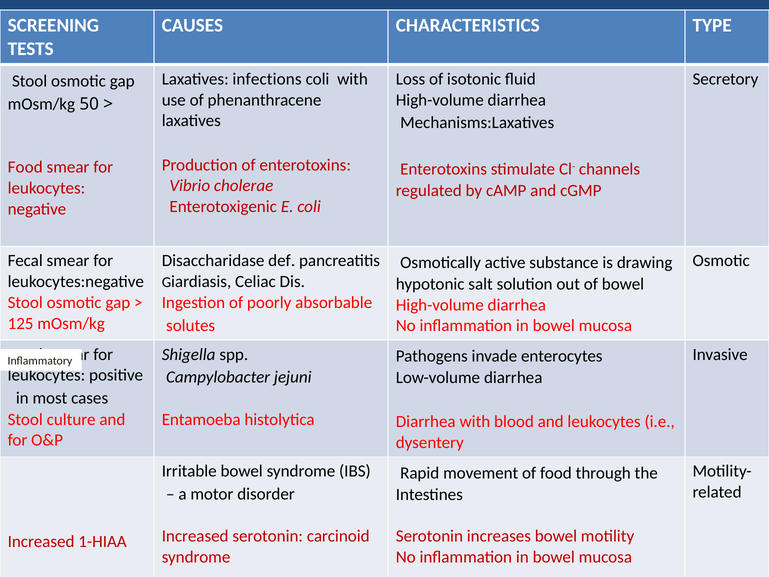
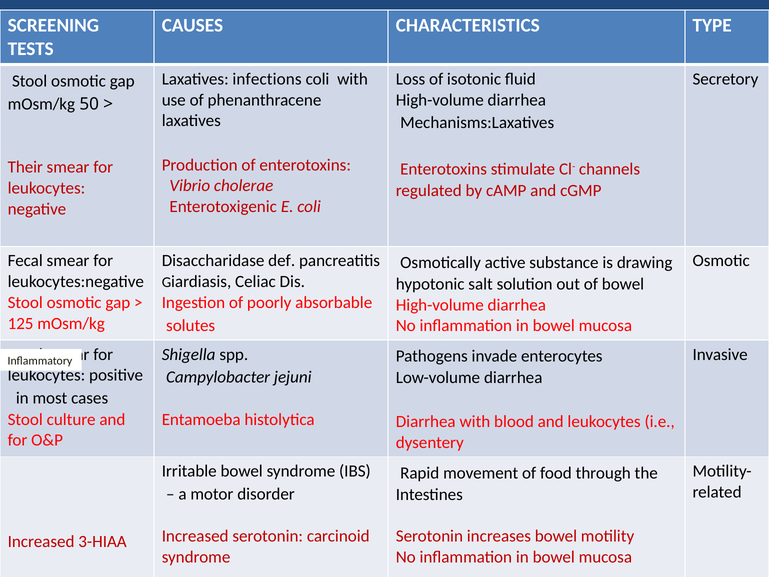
Food at (25, 167): Food -> Their
1-HIAA: 1-HIAA -> 3-HIAA
